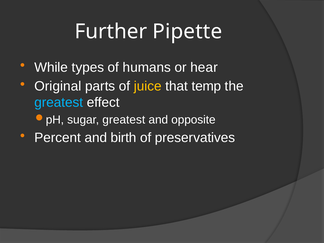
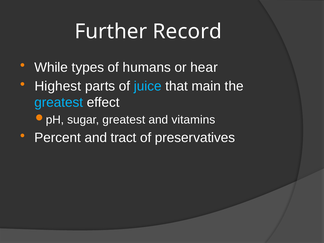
Pipette: Pipette -> Record
Original: Original -> Highest
juice colour: yellow -> light blue
temp: temp -> main
opposite: opposite -> vitamins
birth: birth -> tract
